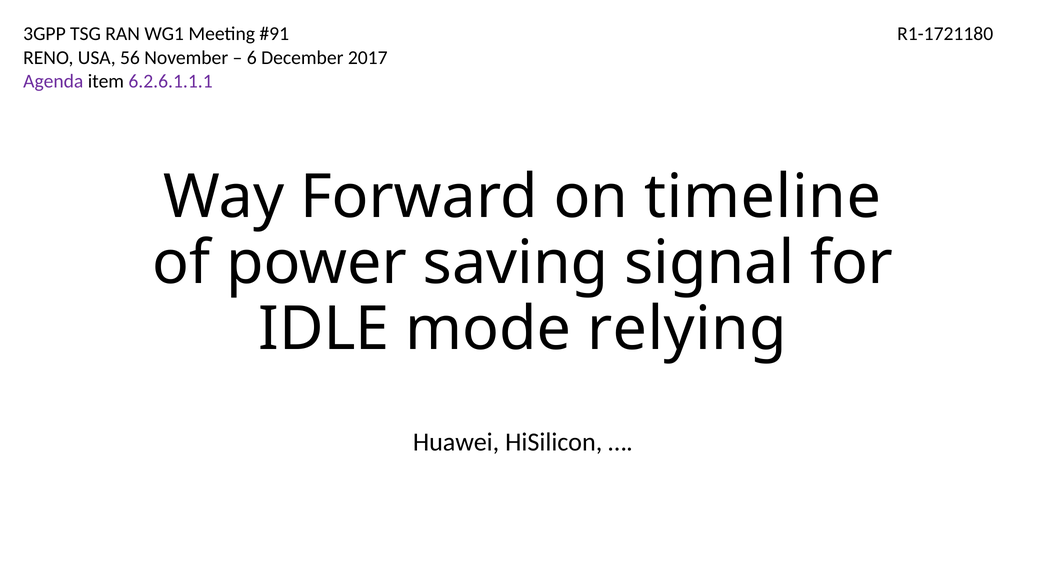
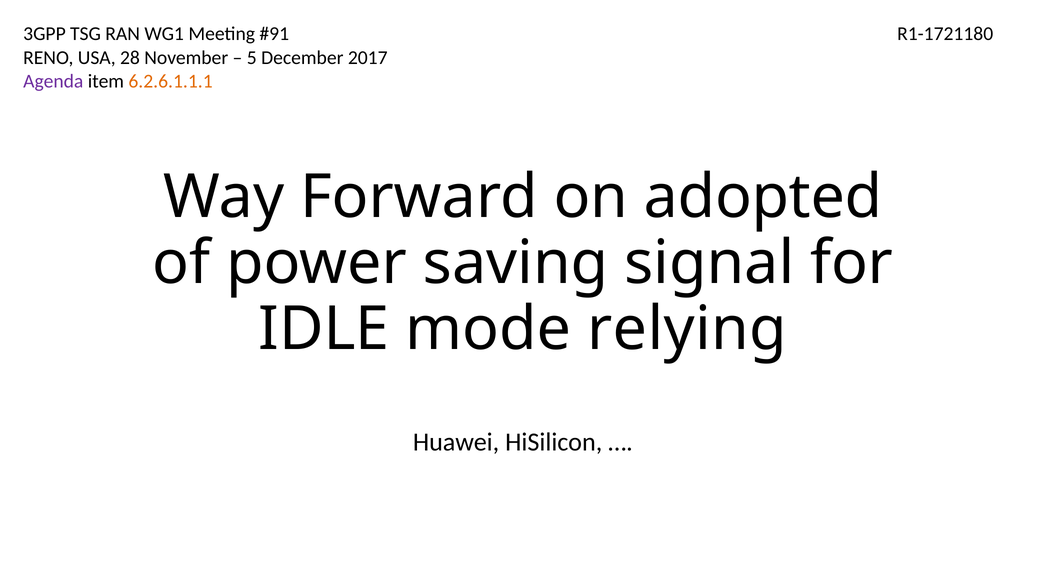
56: 56 -> 28
6: 6 -> 5
6.2.6.1.1.1 colour: purple -> orange
timeline: timeline -> adopted
